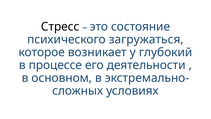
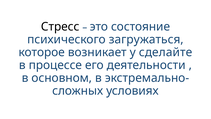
глубокий: глубокий -> сделайте
